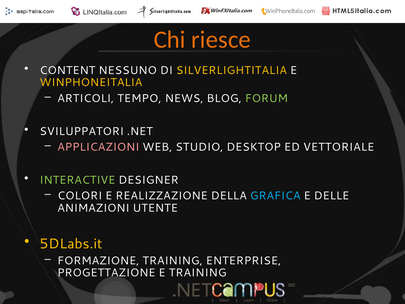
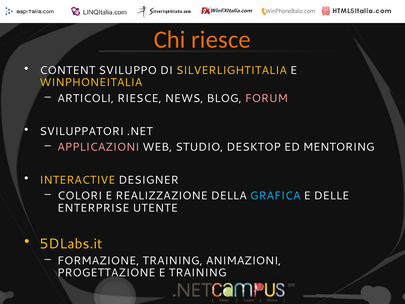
NESSUNO: NESSUNO -> SVILUPPO
ARTICOLI TEMPO: TEMPO -> RIESCE
FORUM colour: light green -> pink
VETTORIALE: VETTORIALE -> MENTORING
INTERACTIVE colour: light green -> yellow
ANIMAZIONI: ANIMAZIONI -> ENTERPRISE
ENTERPRISE: ENTERPRISE -> ANIMAZIONI
